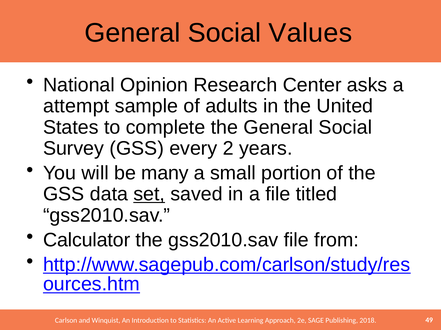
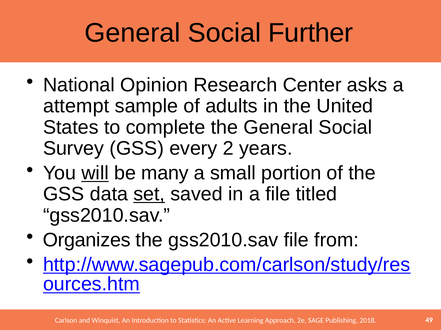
Values: Values -> Further
will underline: none -> present
Calculator: Calculator -> Organizes
